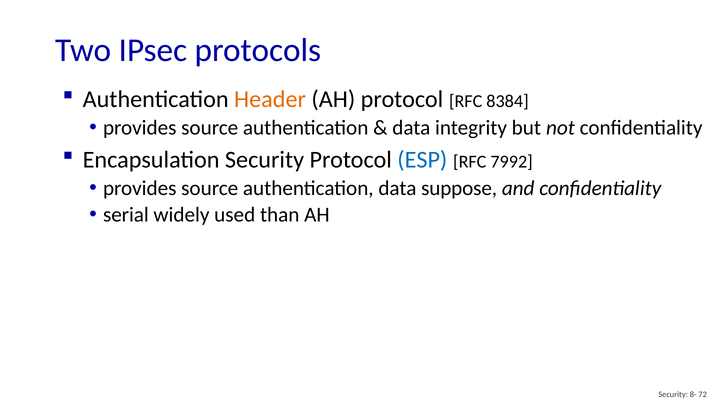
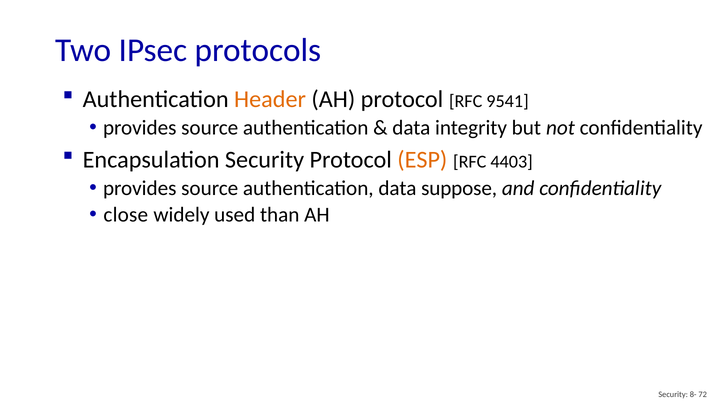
8384: 8384 -> 9541
ESP colour: blue -> orange
7992: 7992 -> 4403
serial: serial -> close
